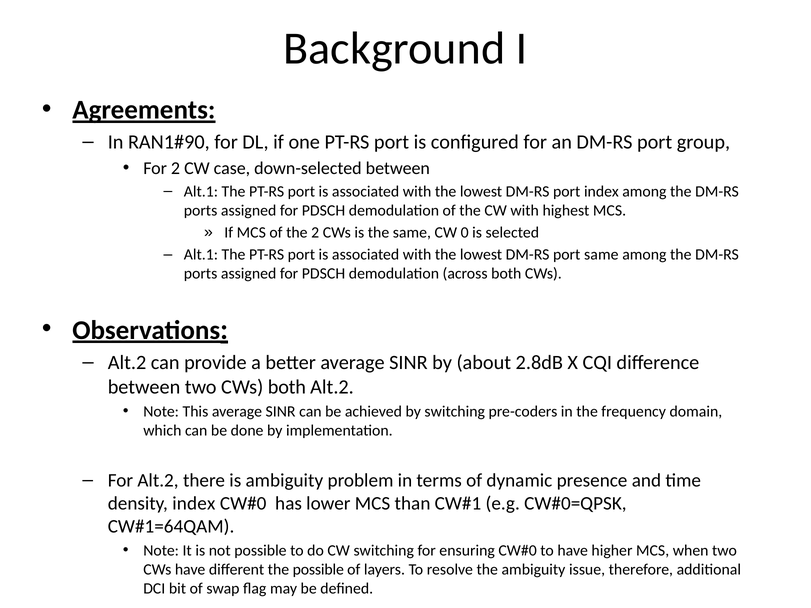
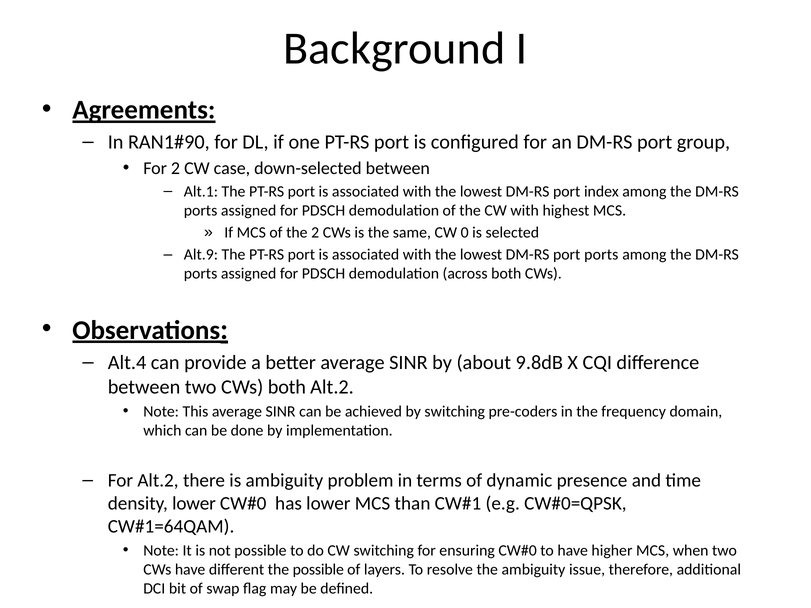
Alt.1 at (201, 255): Alt.1 -> Alt.9
port same: same -> ports
Alt.2 at (127, 363): Alt.2 -> Alt.4
2.8dB: 2.8dB -> 9.8dB
density index: index -> lower
